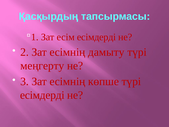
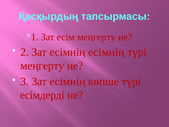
есім есімдерді: есімдерді -> меңгерту
есімнің дамыту: дамыту -> есімнің
